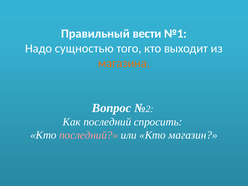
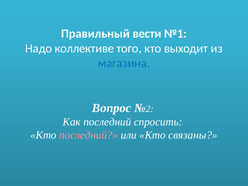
сущностью: сущностью -> коллективе
магазина colour: orange -> blue
магазин: магазин -> связаны
